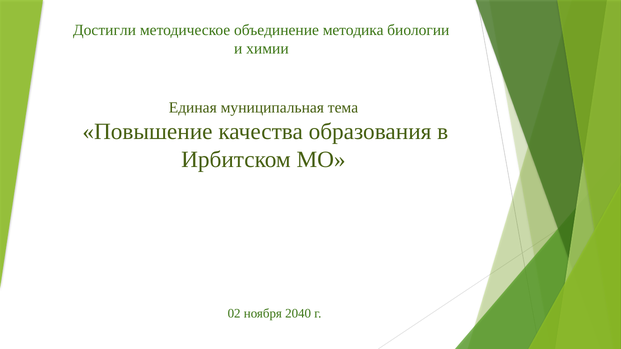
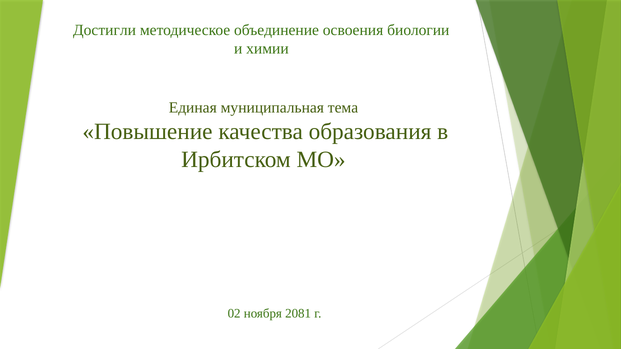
методика: методика -> освоения
2040: 2040 -> 2081
